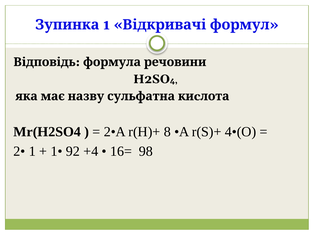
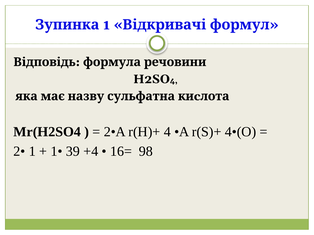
r(H)+ 8: 8 -> 4
92: 92 -> 39
